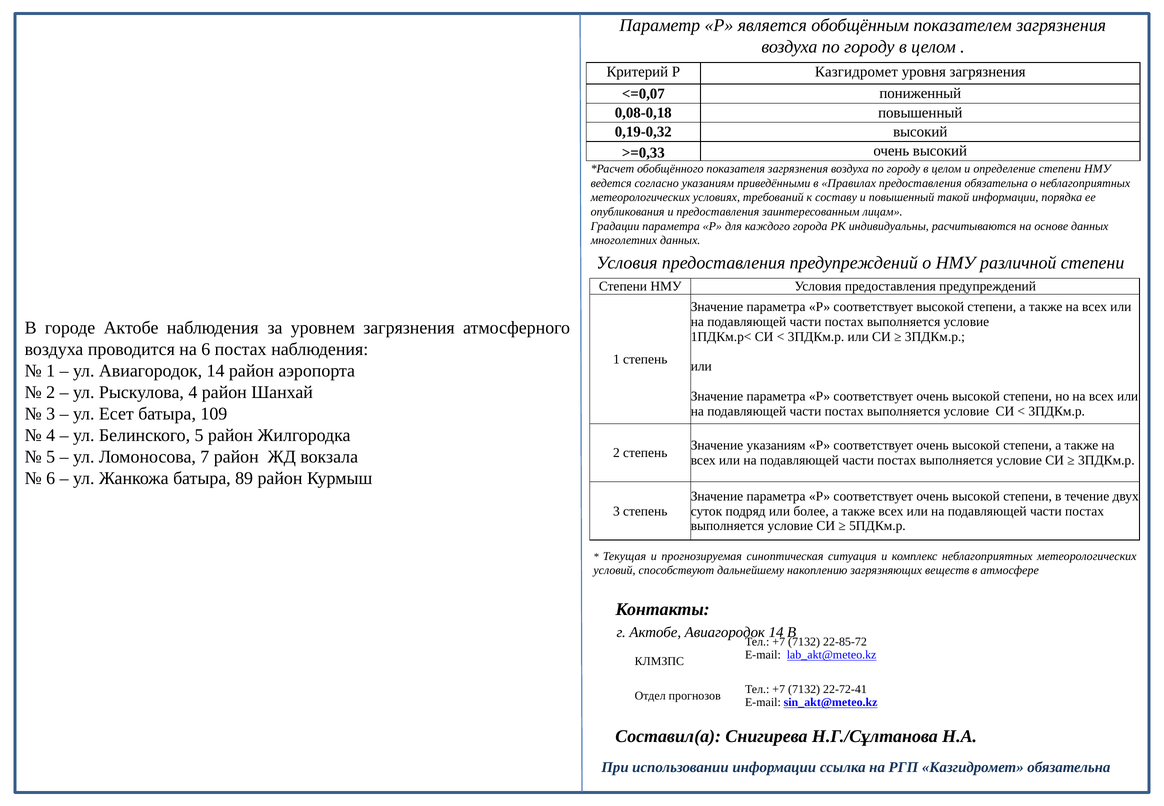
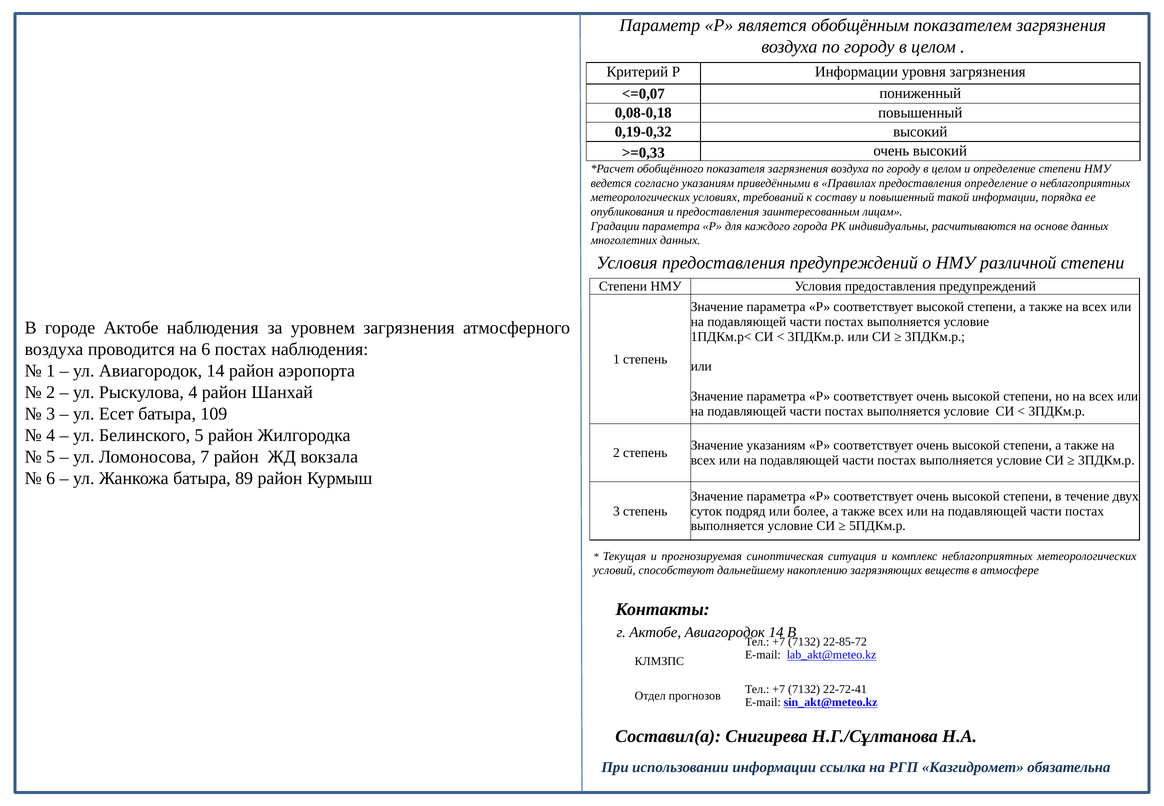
Р Казгидромет: Казгидромет -> Информации
предоставления обязательна: обязательна -> определение
